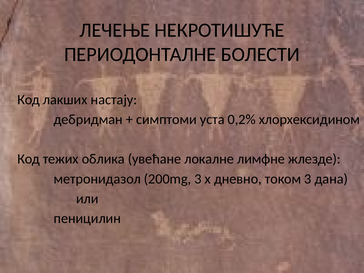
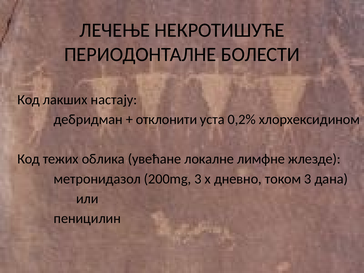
симптоми: симптоми -> отклонити
